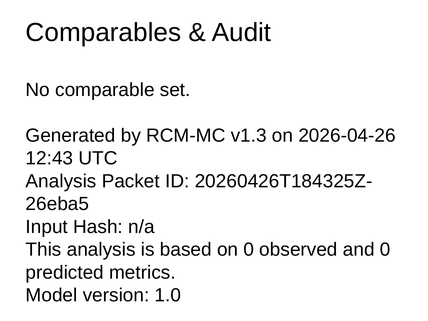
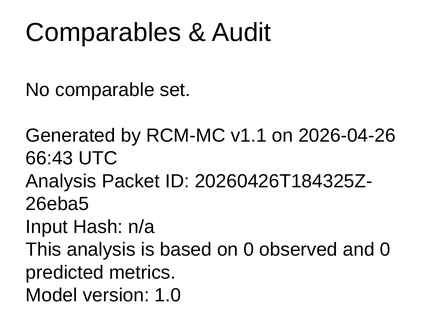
v1.3: v1.3 -> v1.1
12:43: 12:43 -> 66:43
